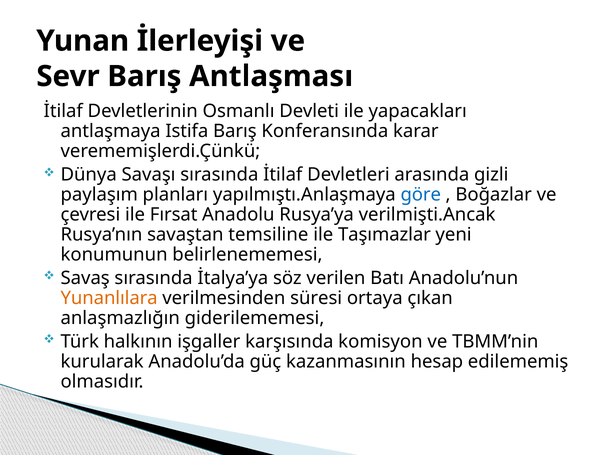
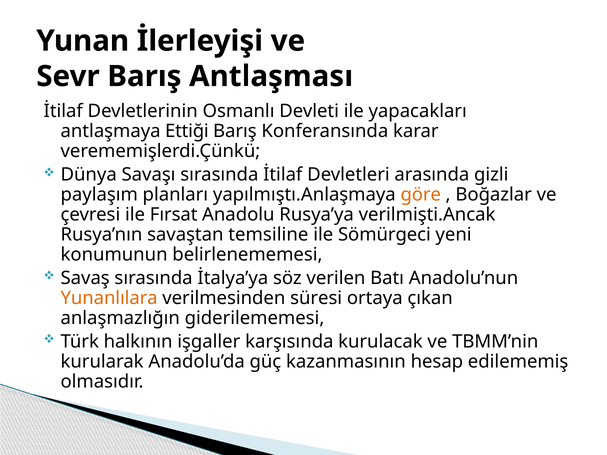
Istifa: Istifa -> Ettiği
göre colour: blue -> orange
Taşımazlar: Taşımazlar -> Sömürgeci
komisyon: komisyon -> kurulacak
